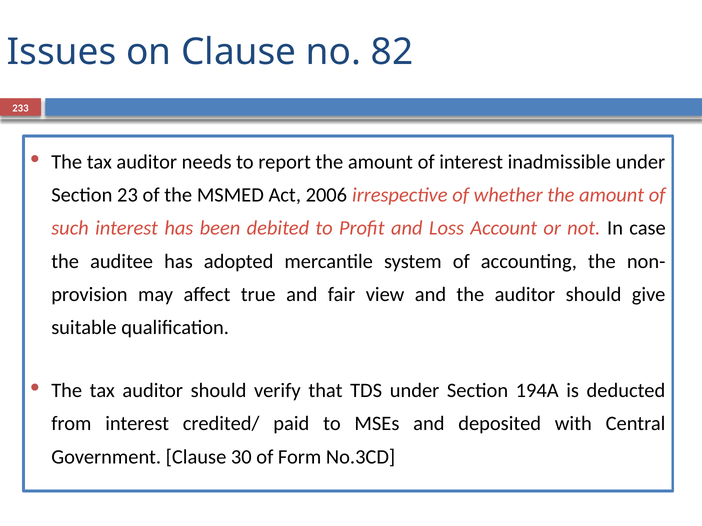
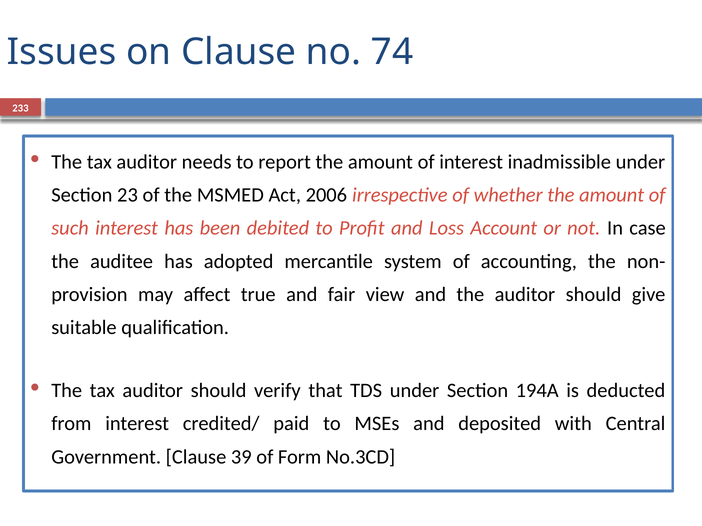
82: 82 -> 74
30: 30 -> 39
